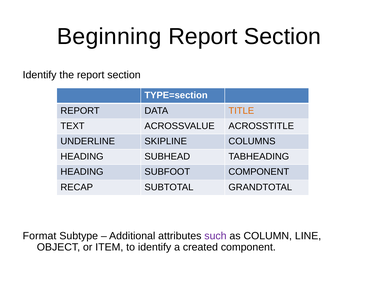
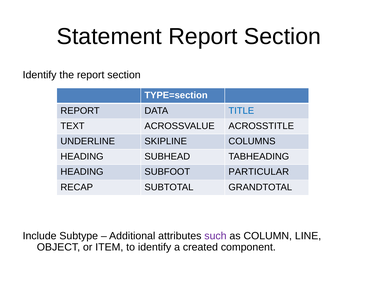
Beginning: Beginning -> Statement
TITLE colour: orange -> blue
SUBFOOT COMPONENT: COMPONENT -> PARTICULAR
Format: Format -> Include
